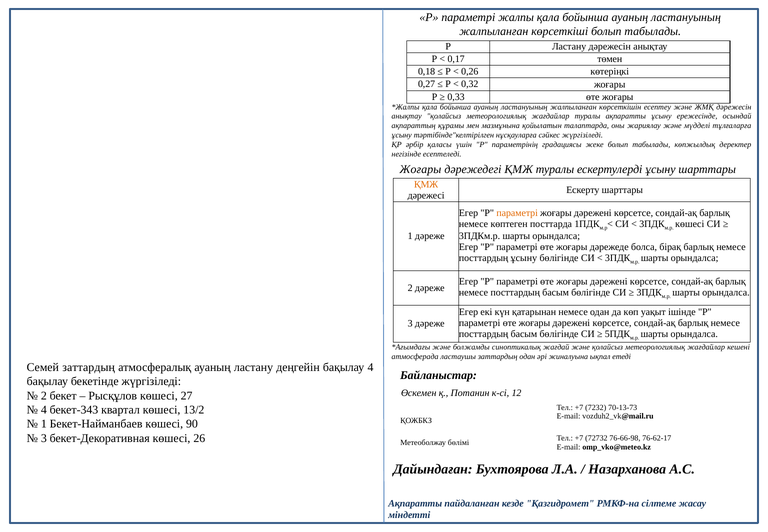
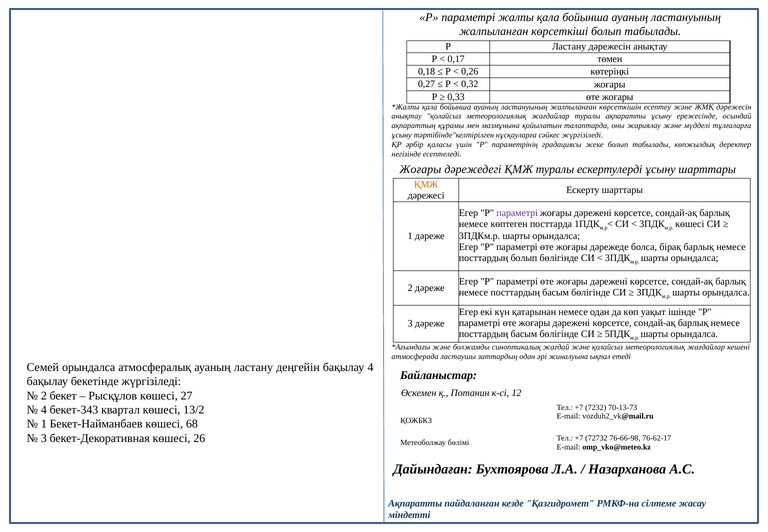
параметрі at (517, 213) colour: orange -> purple
посттардың ұсыну: ұсыну -> болып
Семей заттардың: заттардың -> орындалса
90: 90 -> 68
